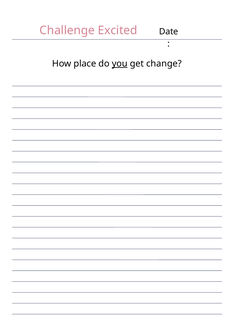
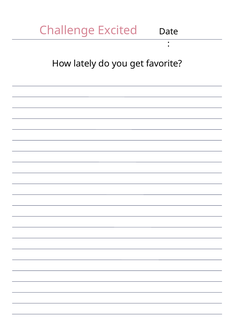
place: place -> lately
you underline: present -> none
change: change -> favorite
